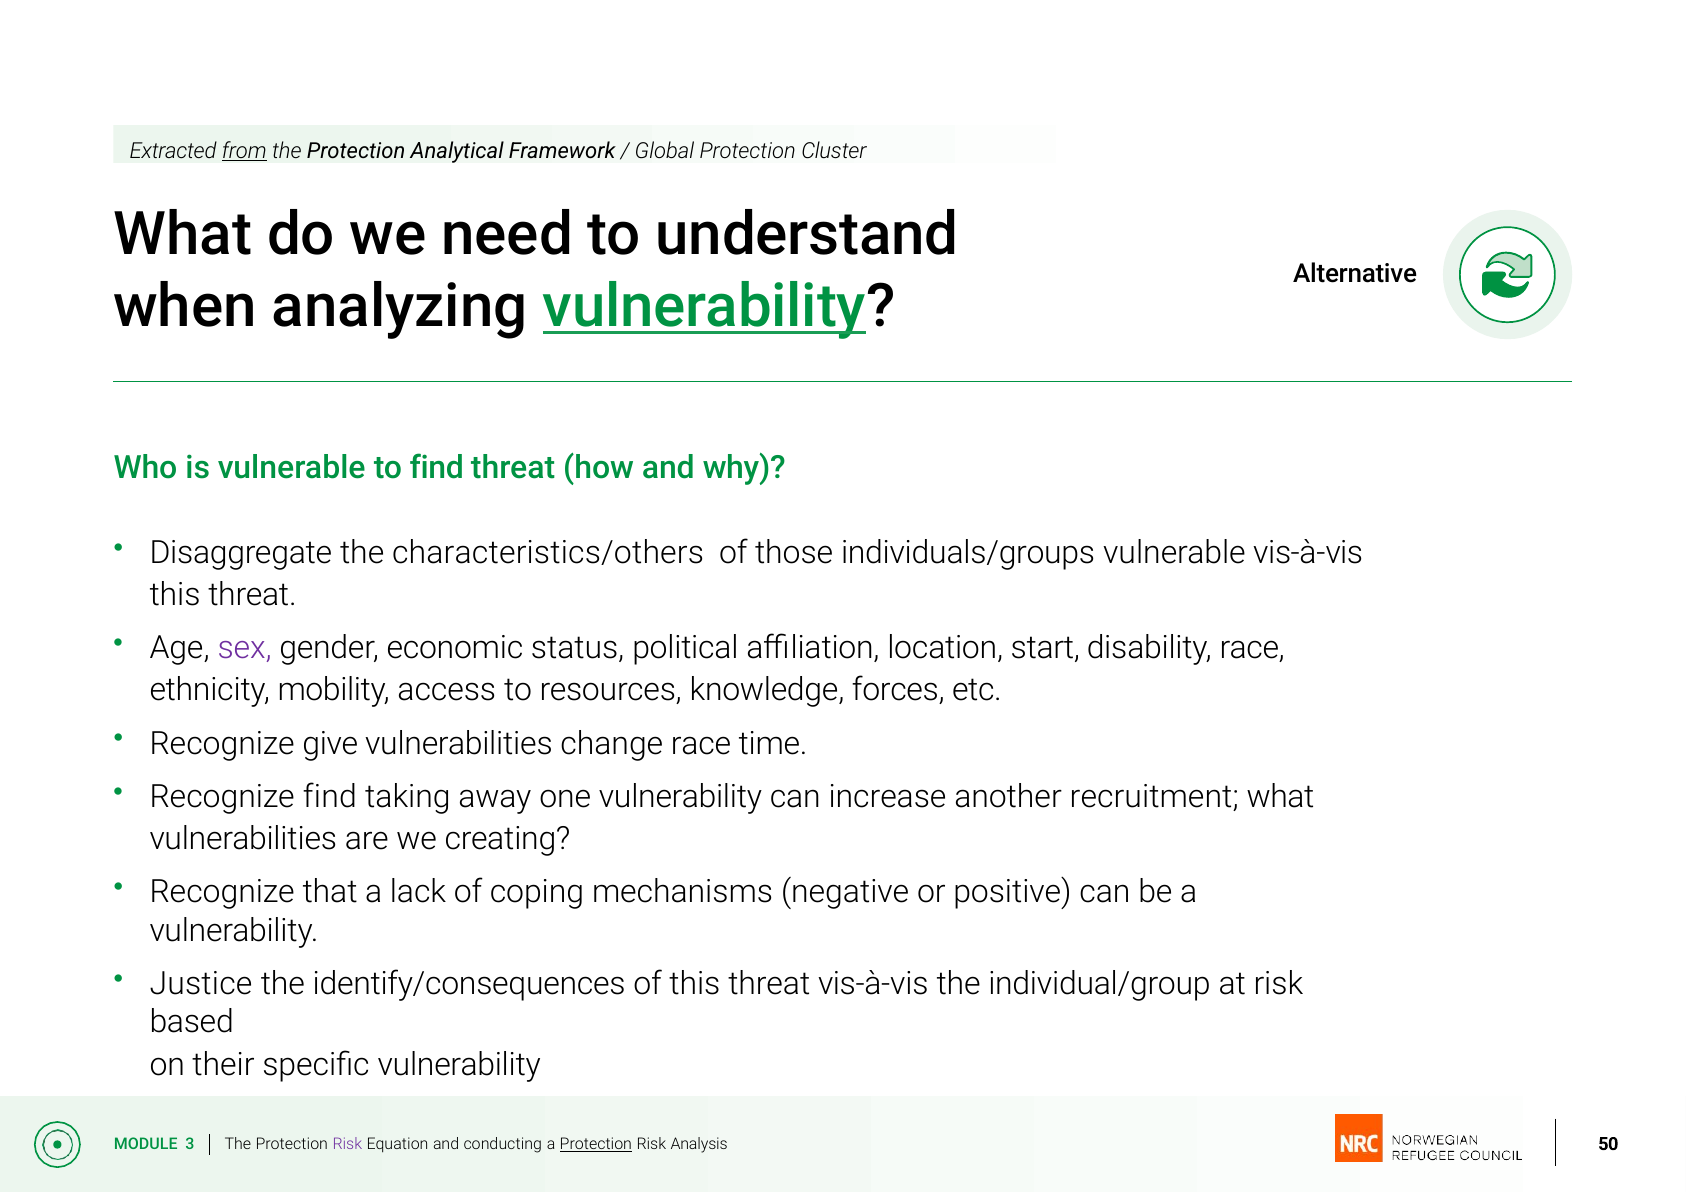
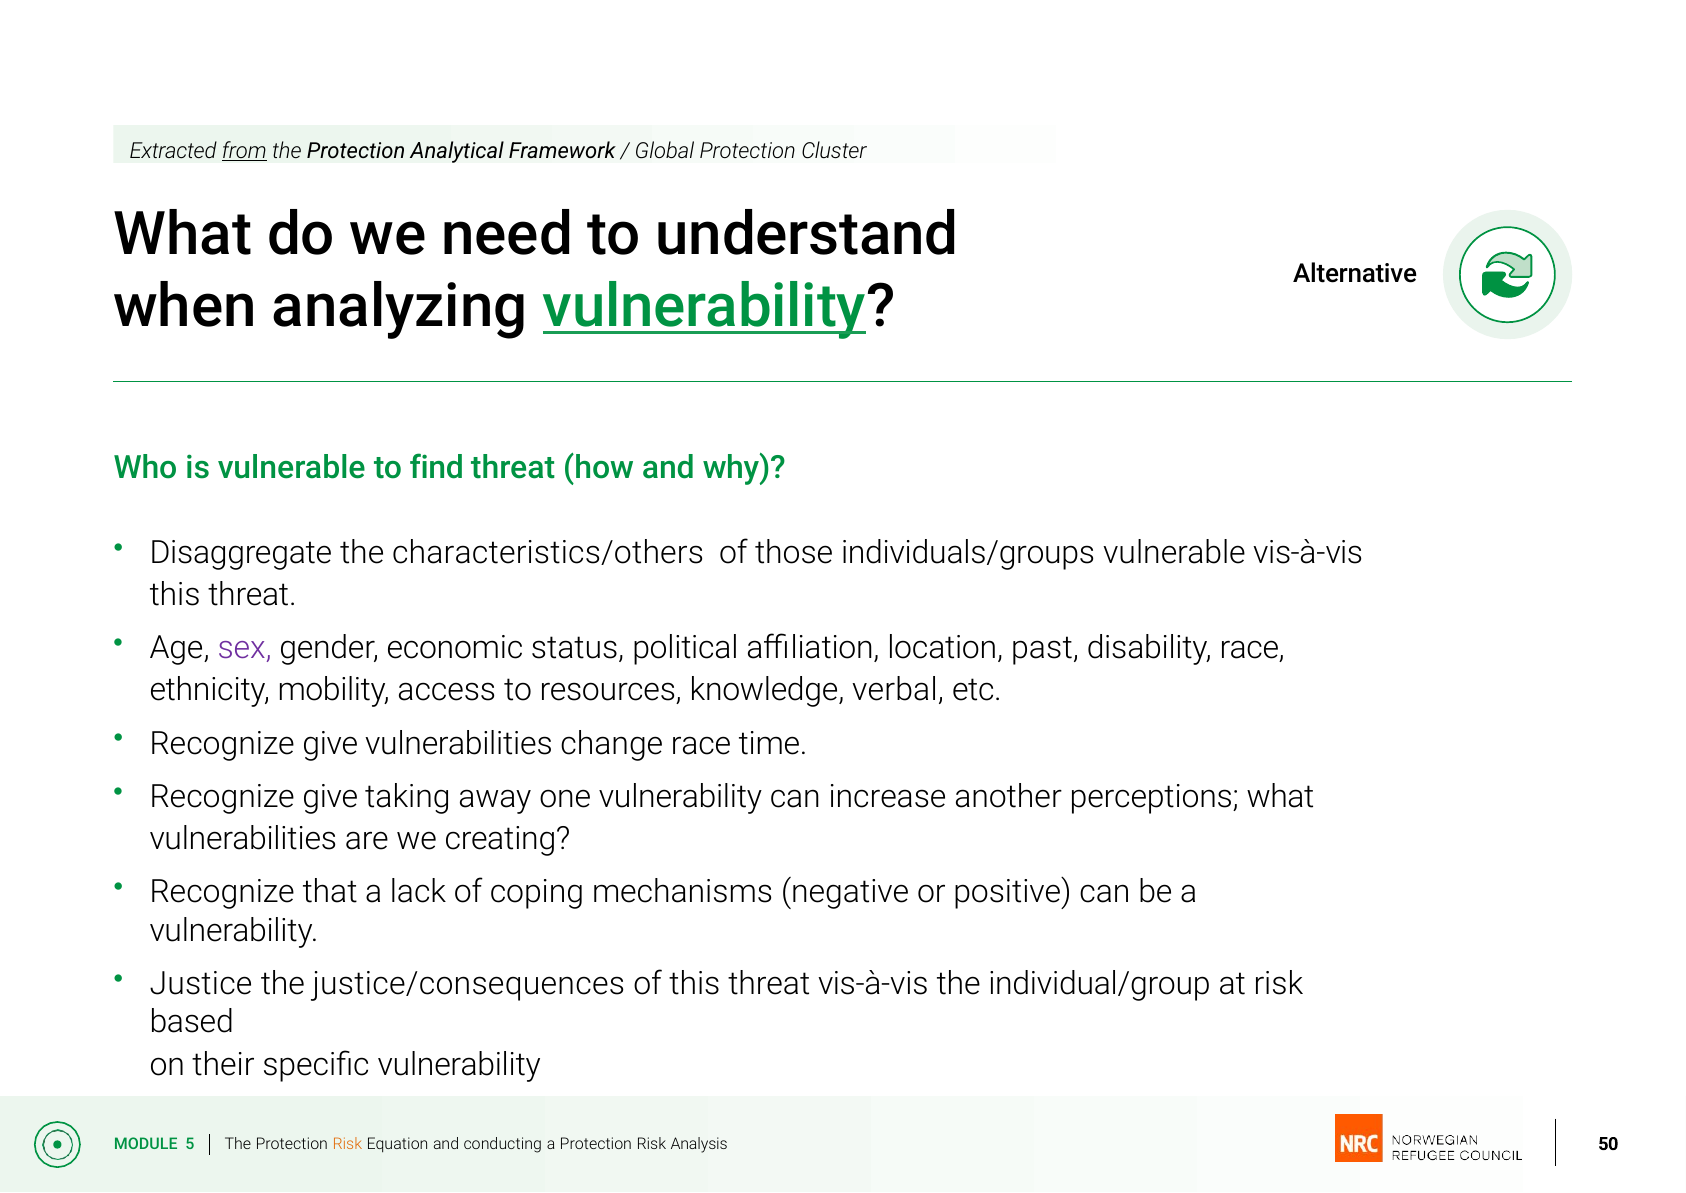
start: start -> past
forces: forces -> verbal
find at (330, 796): find -> give
recruitment: recruitment -> perceptions
identify/consequences: identify/consequences -> justice/consequences
3: 3 -> 5
Risk at (347, 1144) colour: purple -> orange
Protection at (596, 1144) underline: present -> none
